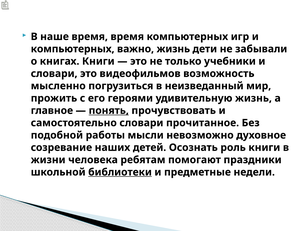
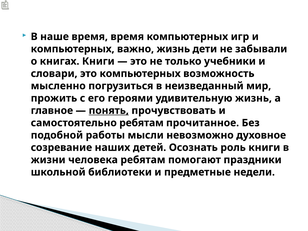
это видеофильмов: видеофильмов -> компьютерных
самостоятельно словари: словари -> ребятам
библиотеки underline: present -> none
